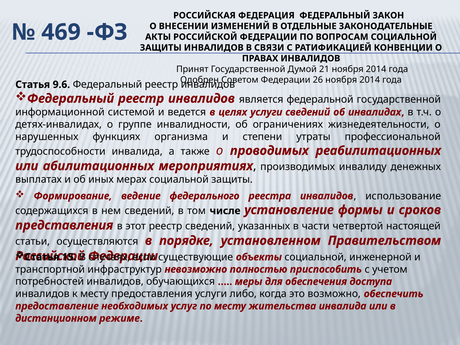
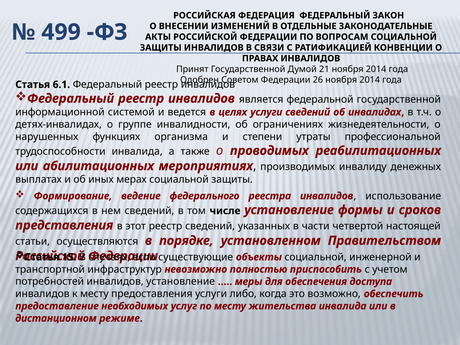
469: 469 -> 499
9.6: 9.6 -> 6.1
инвалидов обучающихся: обучающихся -> установление
